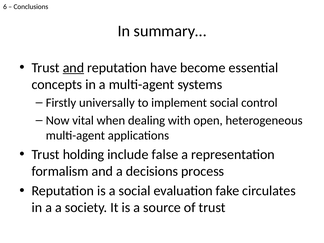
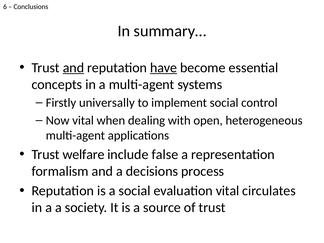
have underline: none -> present
holding: holding -> welfare
evaluation fake: fake -> vital
